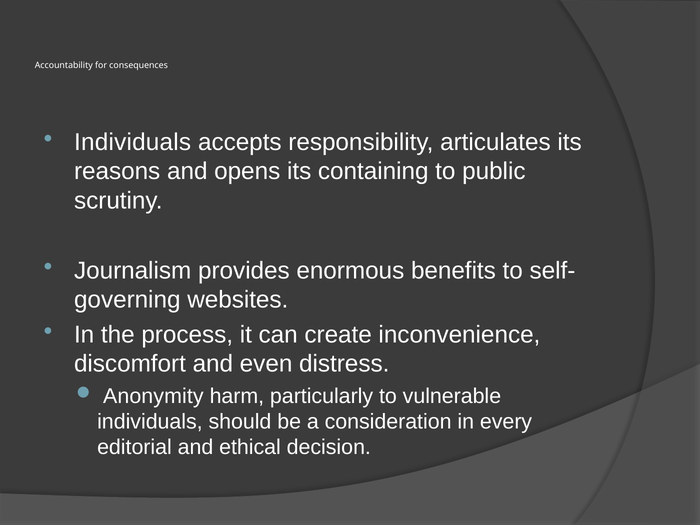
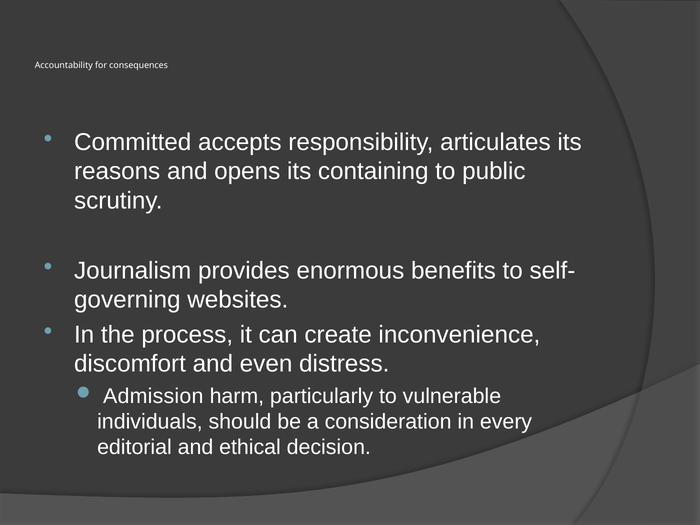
Individuals at (133, 142): Individuals -> Committed
Anonymity: Anonymity -> Admission
